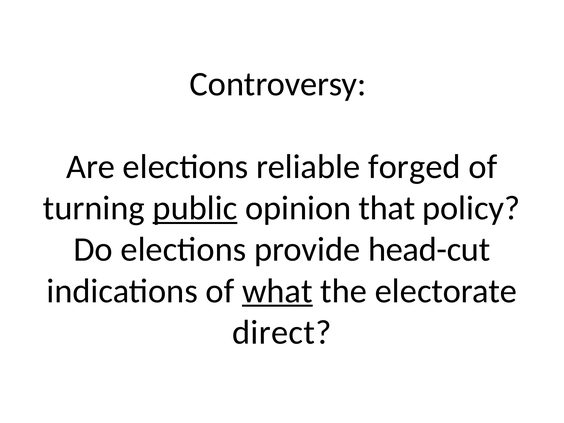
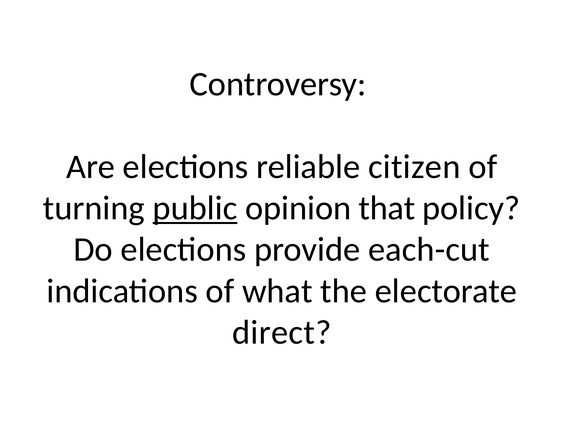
forged: forged -> citizen
head-cut: head-cut -> each-cut
what underline: present -> none
